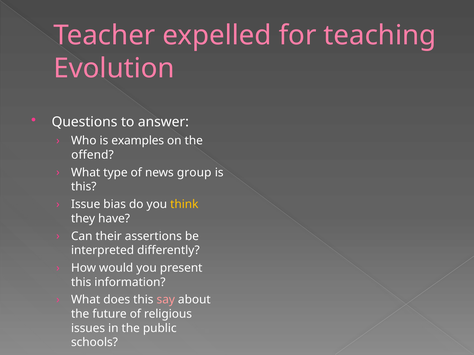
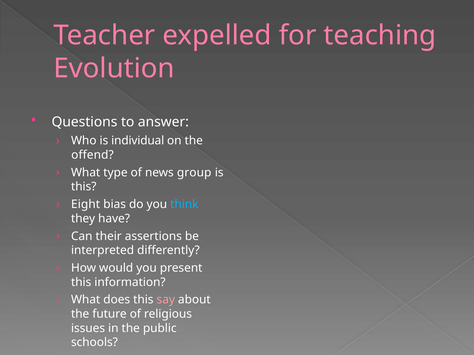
examples: examples -> individual
Issue: Issue -> Eight
think colour: yellow -> light blue
